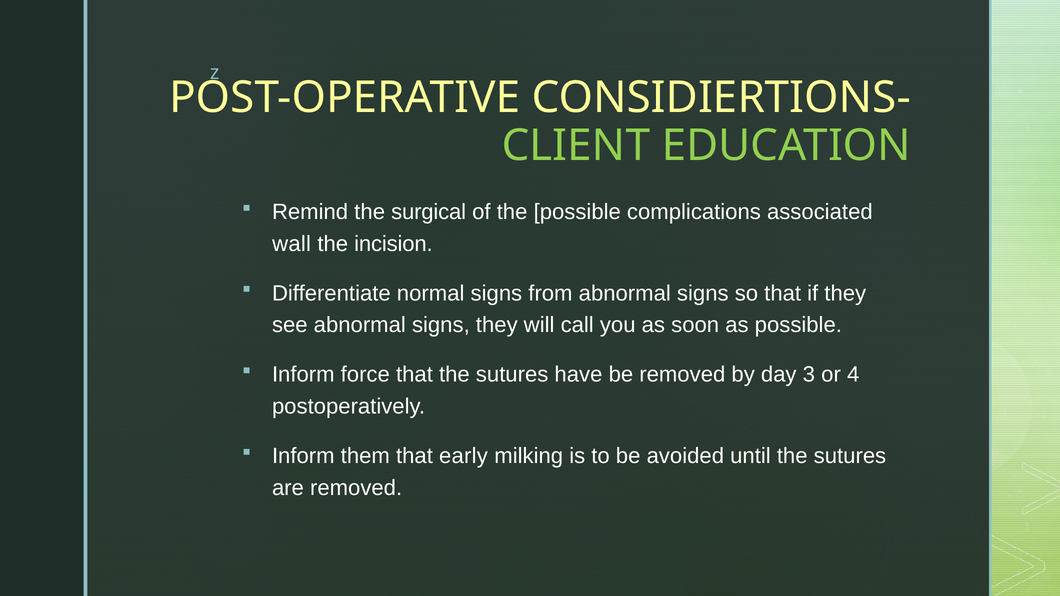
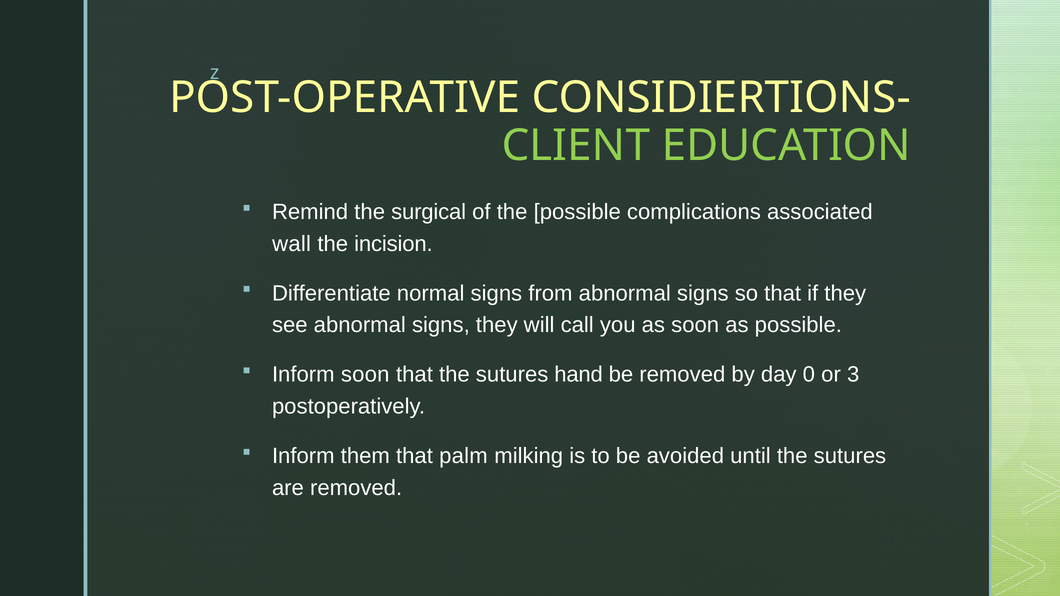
Inform force: force -> soon
have: have -> hand
3: 3 -> 0
4: 4 -> 3
early: early -> palm
